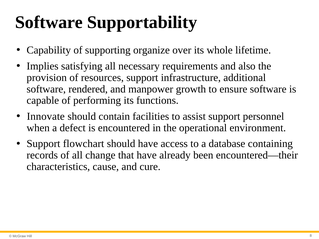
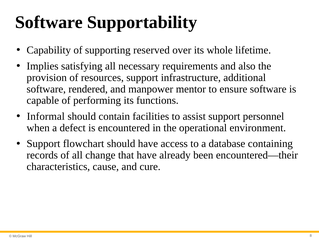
organize: organize -> reserved
growth: growth -> mentor
Innovate: Innovate -> Informal
